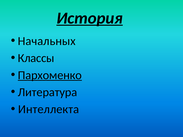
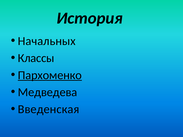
История underline: present -> none
Литература: Литература -> Медведева
Интеллекта: Интеллекта -> Введенская
